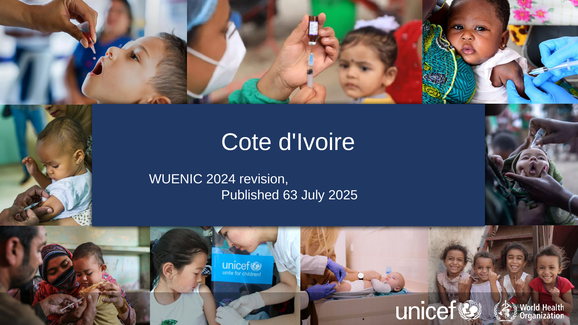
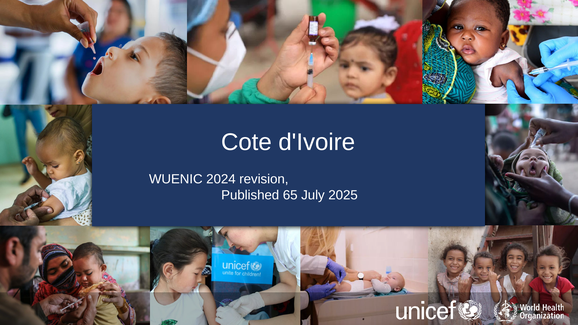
63: 63 -> 65
